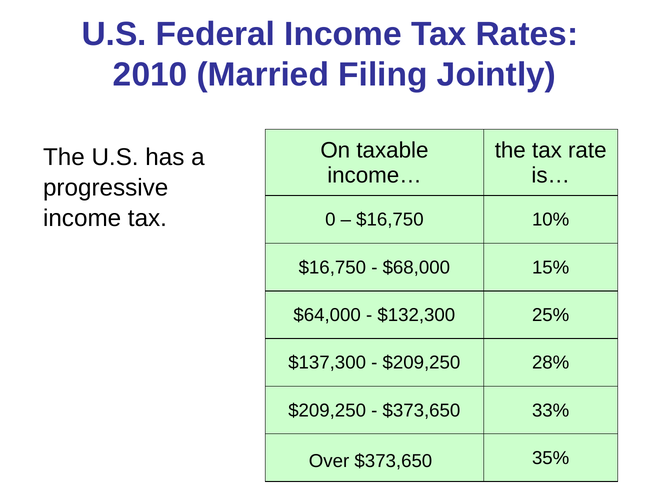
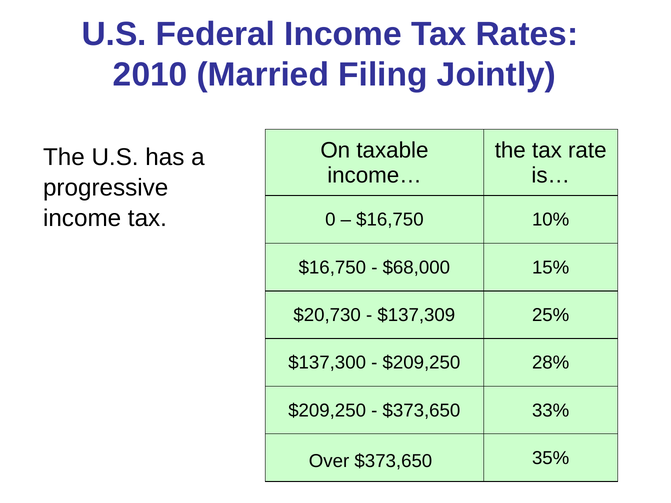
$64,000: $64,000 -> $20,730
$132,300: $132,300 -> $137,309
